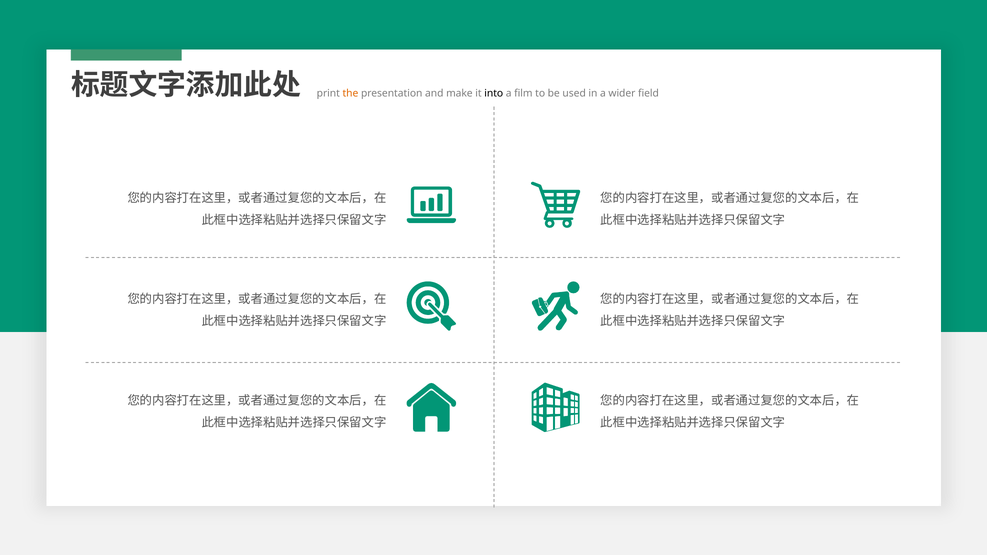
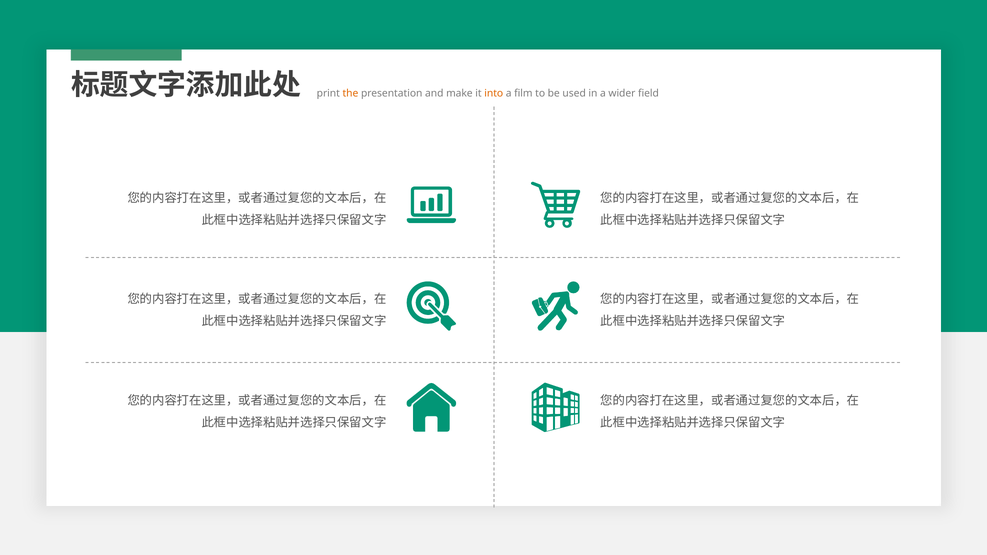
into colour: black -> orange
